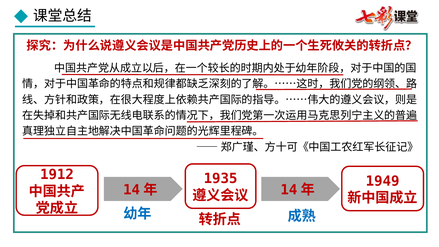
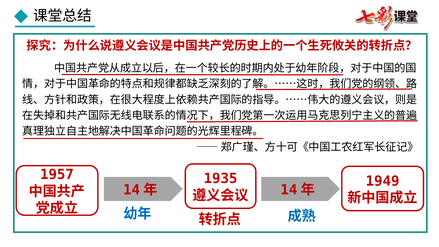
1912: 1912 -> 1957
